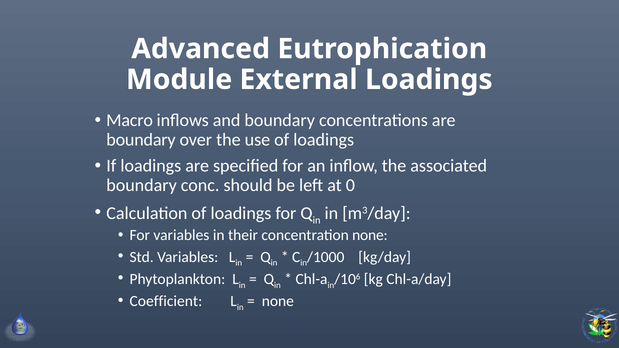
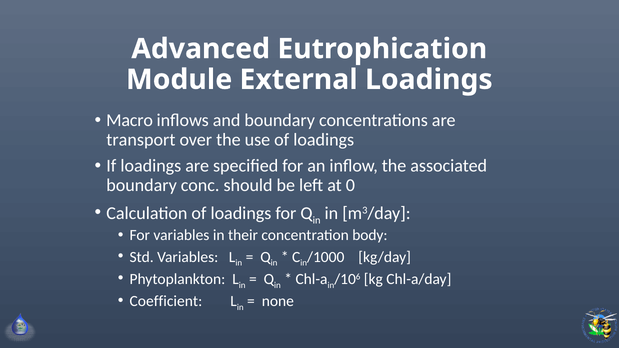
boundary at (141, 140): boundary -> transport
concentration none: none -> body
